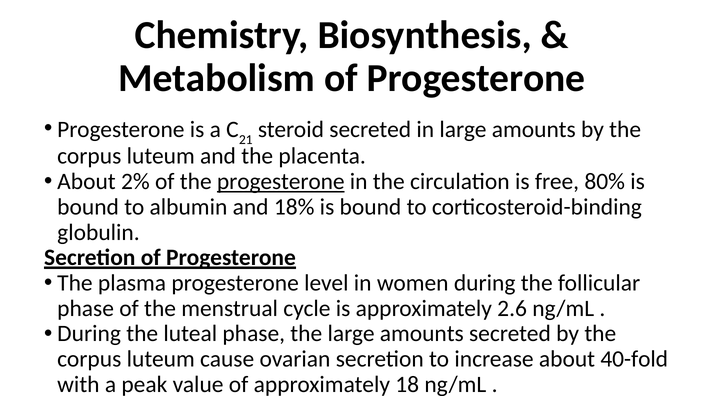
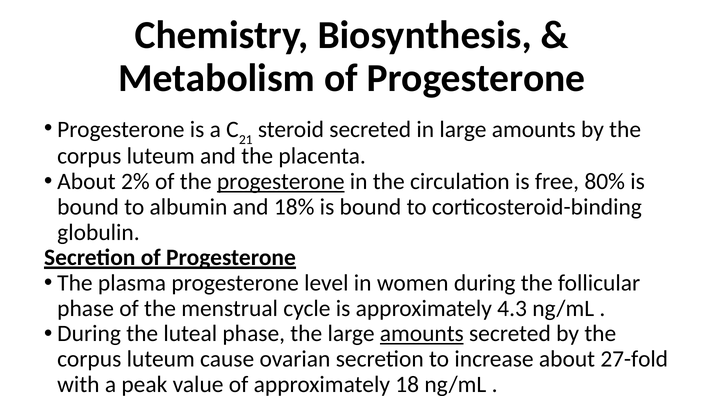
2.6: 2.6 -> 4.3
amounts at (422, 334) underline: none -> present
40-fold: 40-fold -> 27-fold
